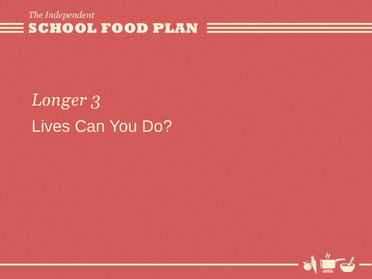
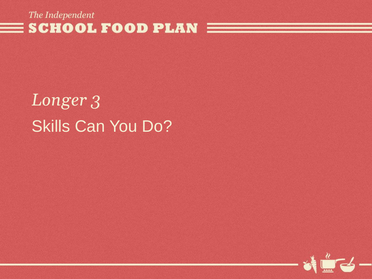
Lives: Lives -> Skills
